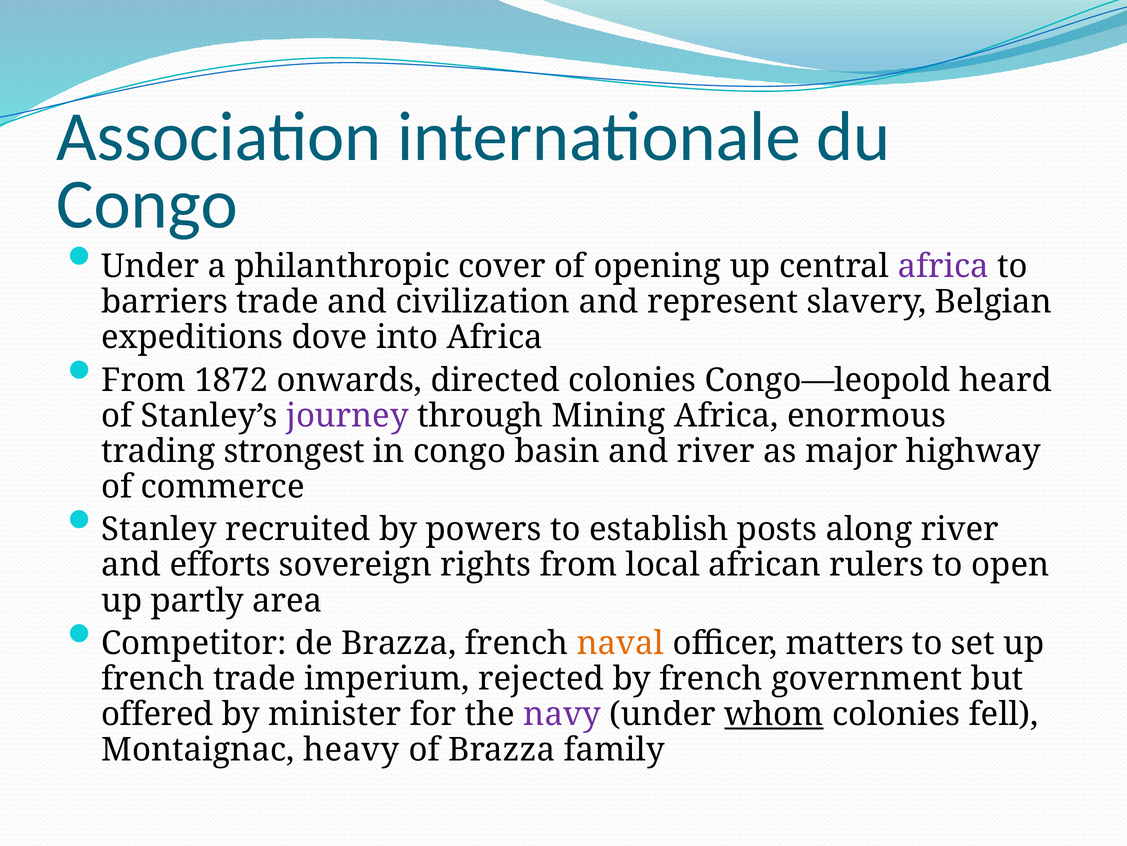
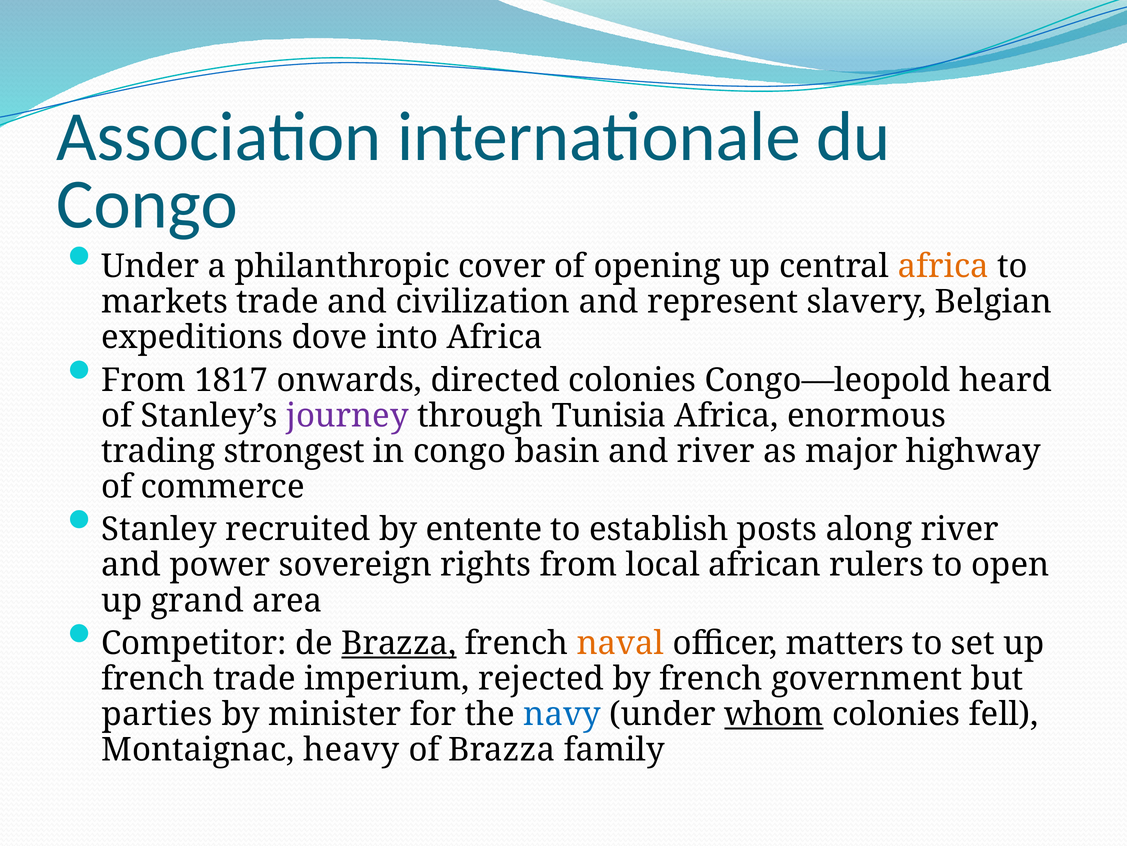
africa at (943, 266) colour: purple -> orange
barriers: barriers -> markets
1872: 1872 -> 1817
Mining: Mining -> Tunisia
powers: powers -> entente
efforts: efforts -> power
partly: partly -> grand
Brazza at (399, 643) underline: none -> present
offered: offered -> parties
navy colour: purple -> blue
